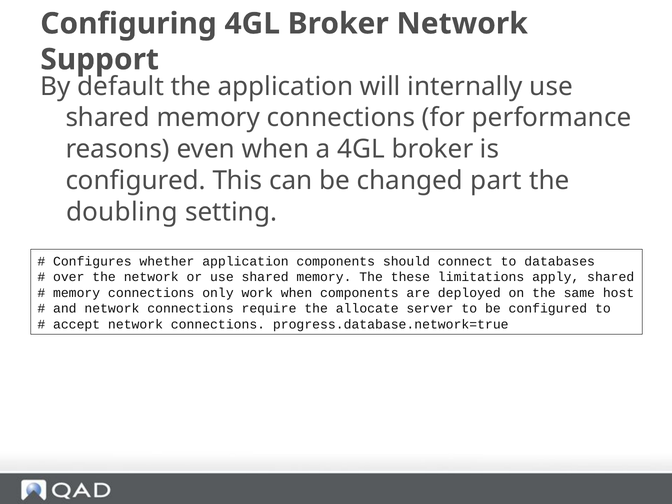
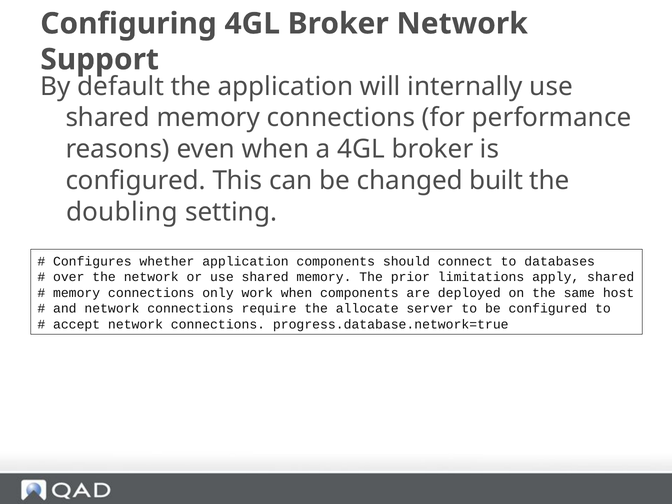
part: part -> built
these: these -> prior
